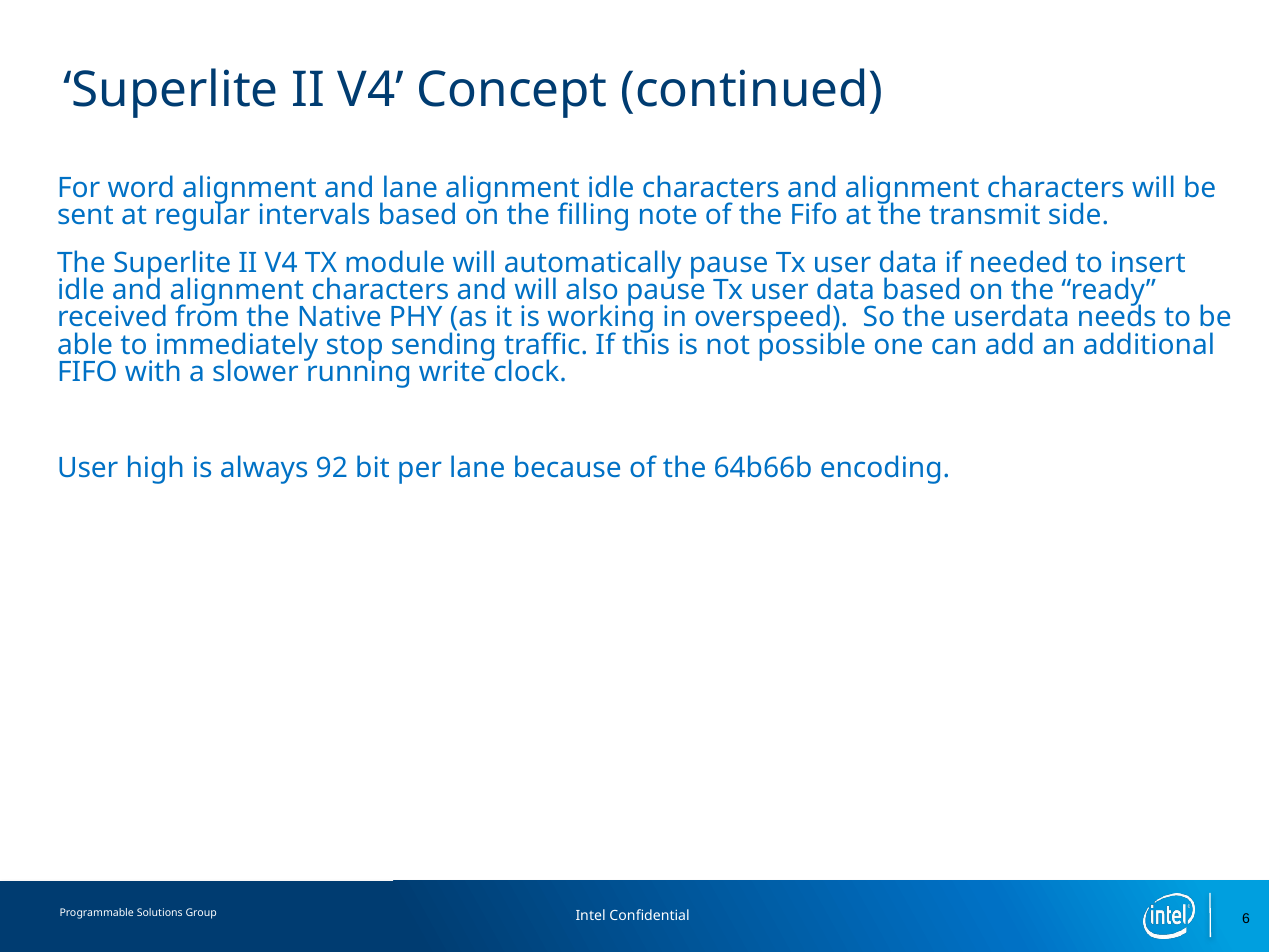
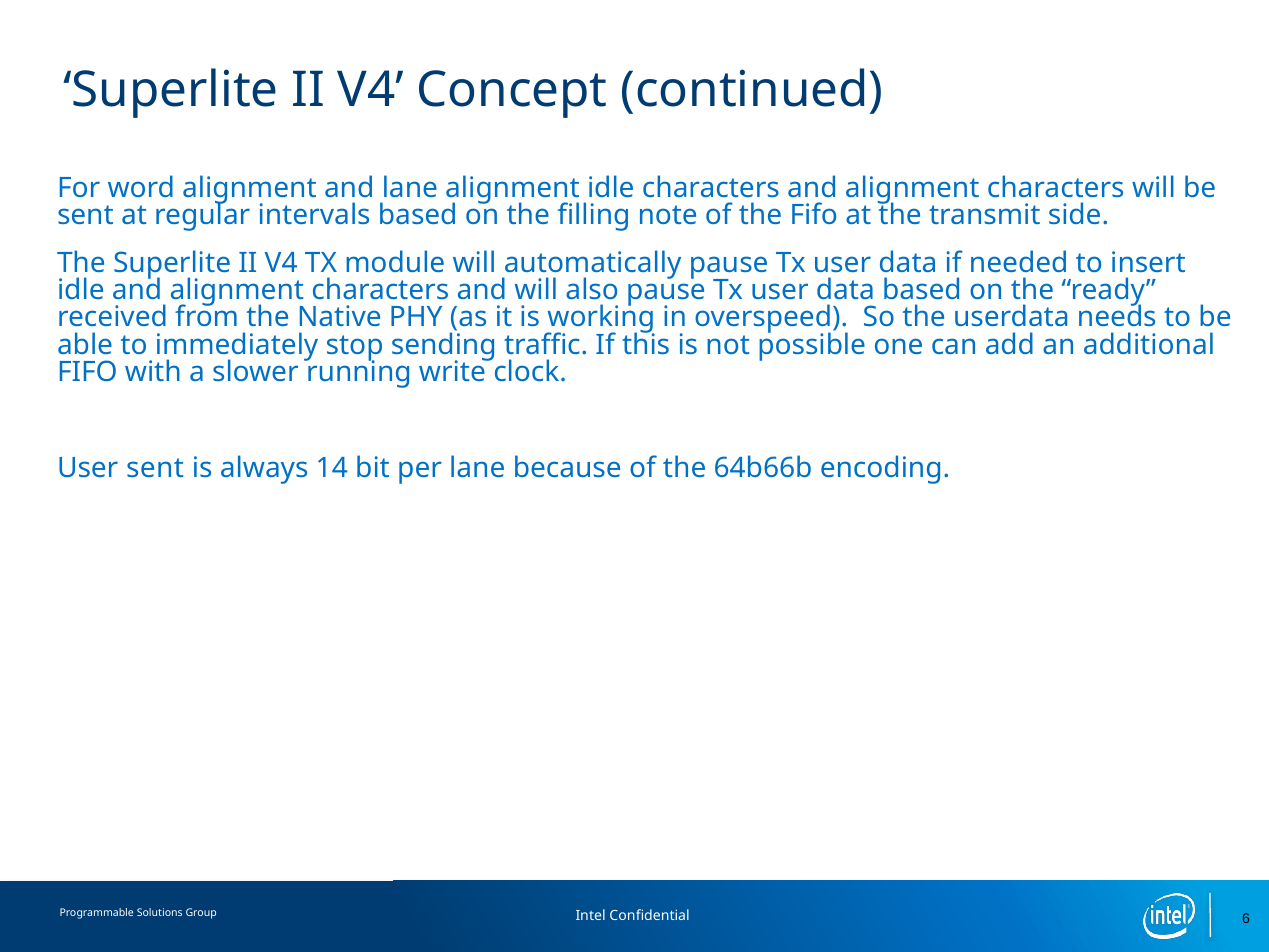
User high: high -> sent
92: 92 -> 14
